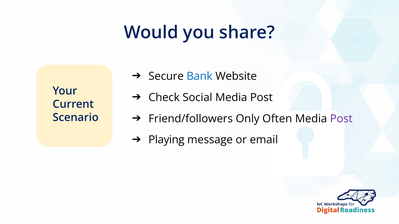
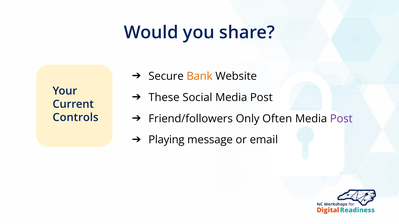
Bank colour: blue -> orange
Check: Check -> These
Scenario: Scenario -> Controls
